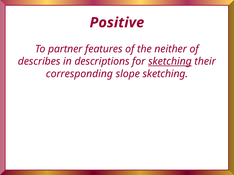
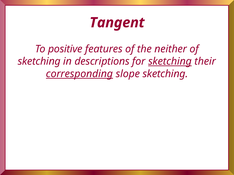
Positive: Positive -> Tangent
partner: partner -> positive
describes at (39, 62): describes -> sketching
corresponding underline: none -> present
